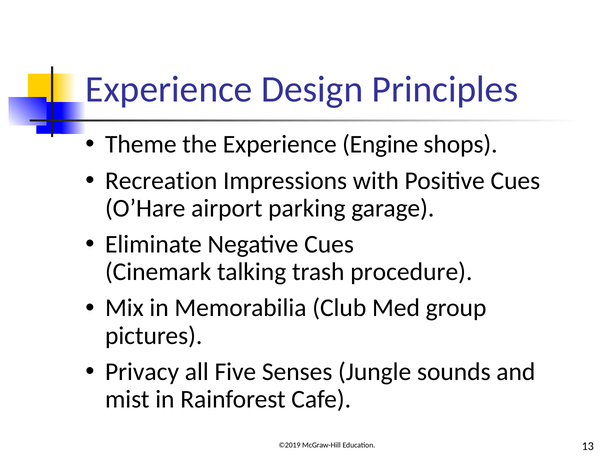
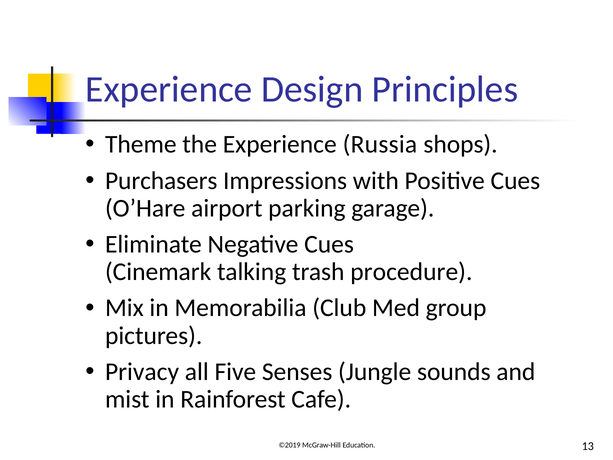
Engine: Engine -> Russia
Recreation: Recreation -> Purchasers
